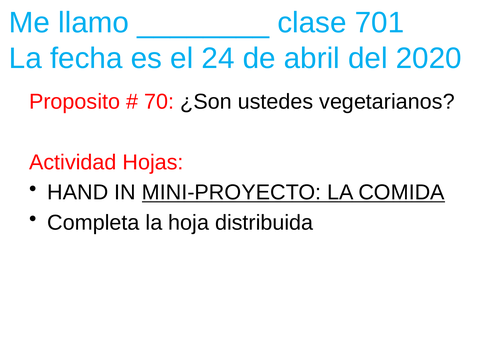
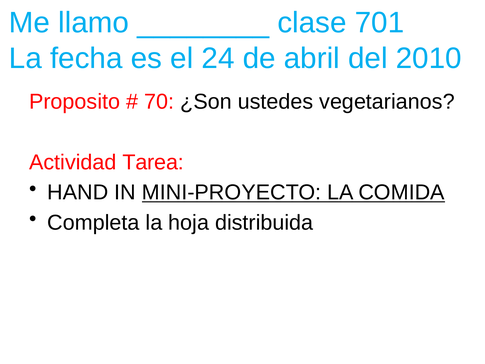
2020: 2020 -> 2010
Hojas: Hojas -> Tarea
